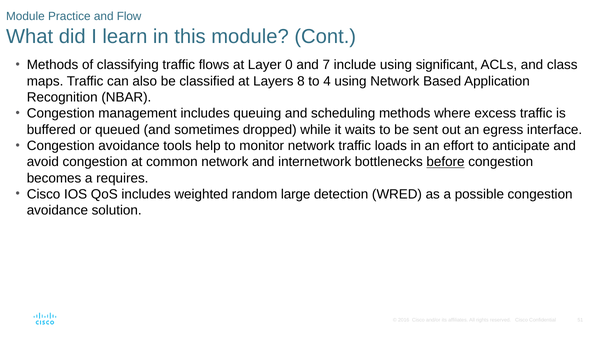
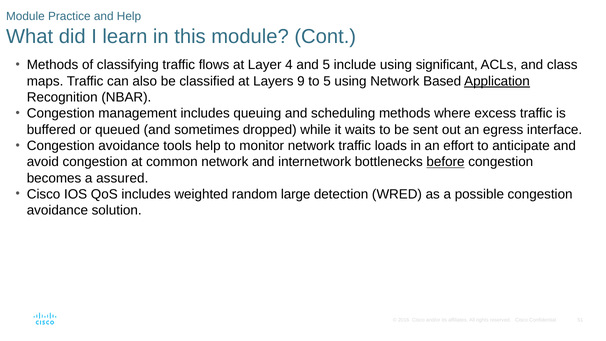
and Flow: Flow -> Help
0: 0 -> 4
and 7: 7 -> 5
8: 8 -> 9
to 4: 4 -> 5
Application underline: none -> present
requires: requires -> assured
